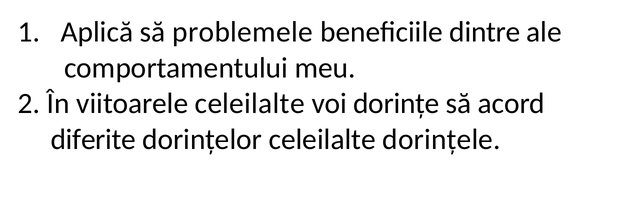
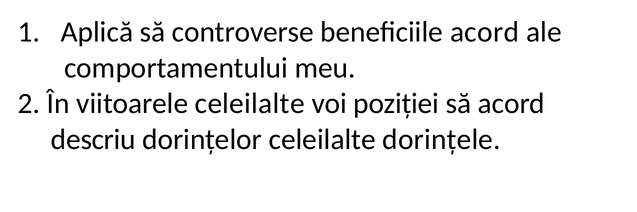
problemele: problemele -> controverse
beneficiile dintre: dintre -> acord
dorințe: dorințe -> poziției
diferite: diferite -> descriu
